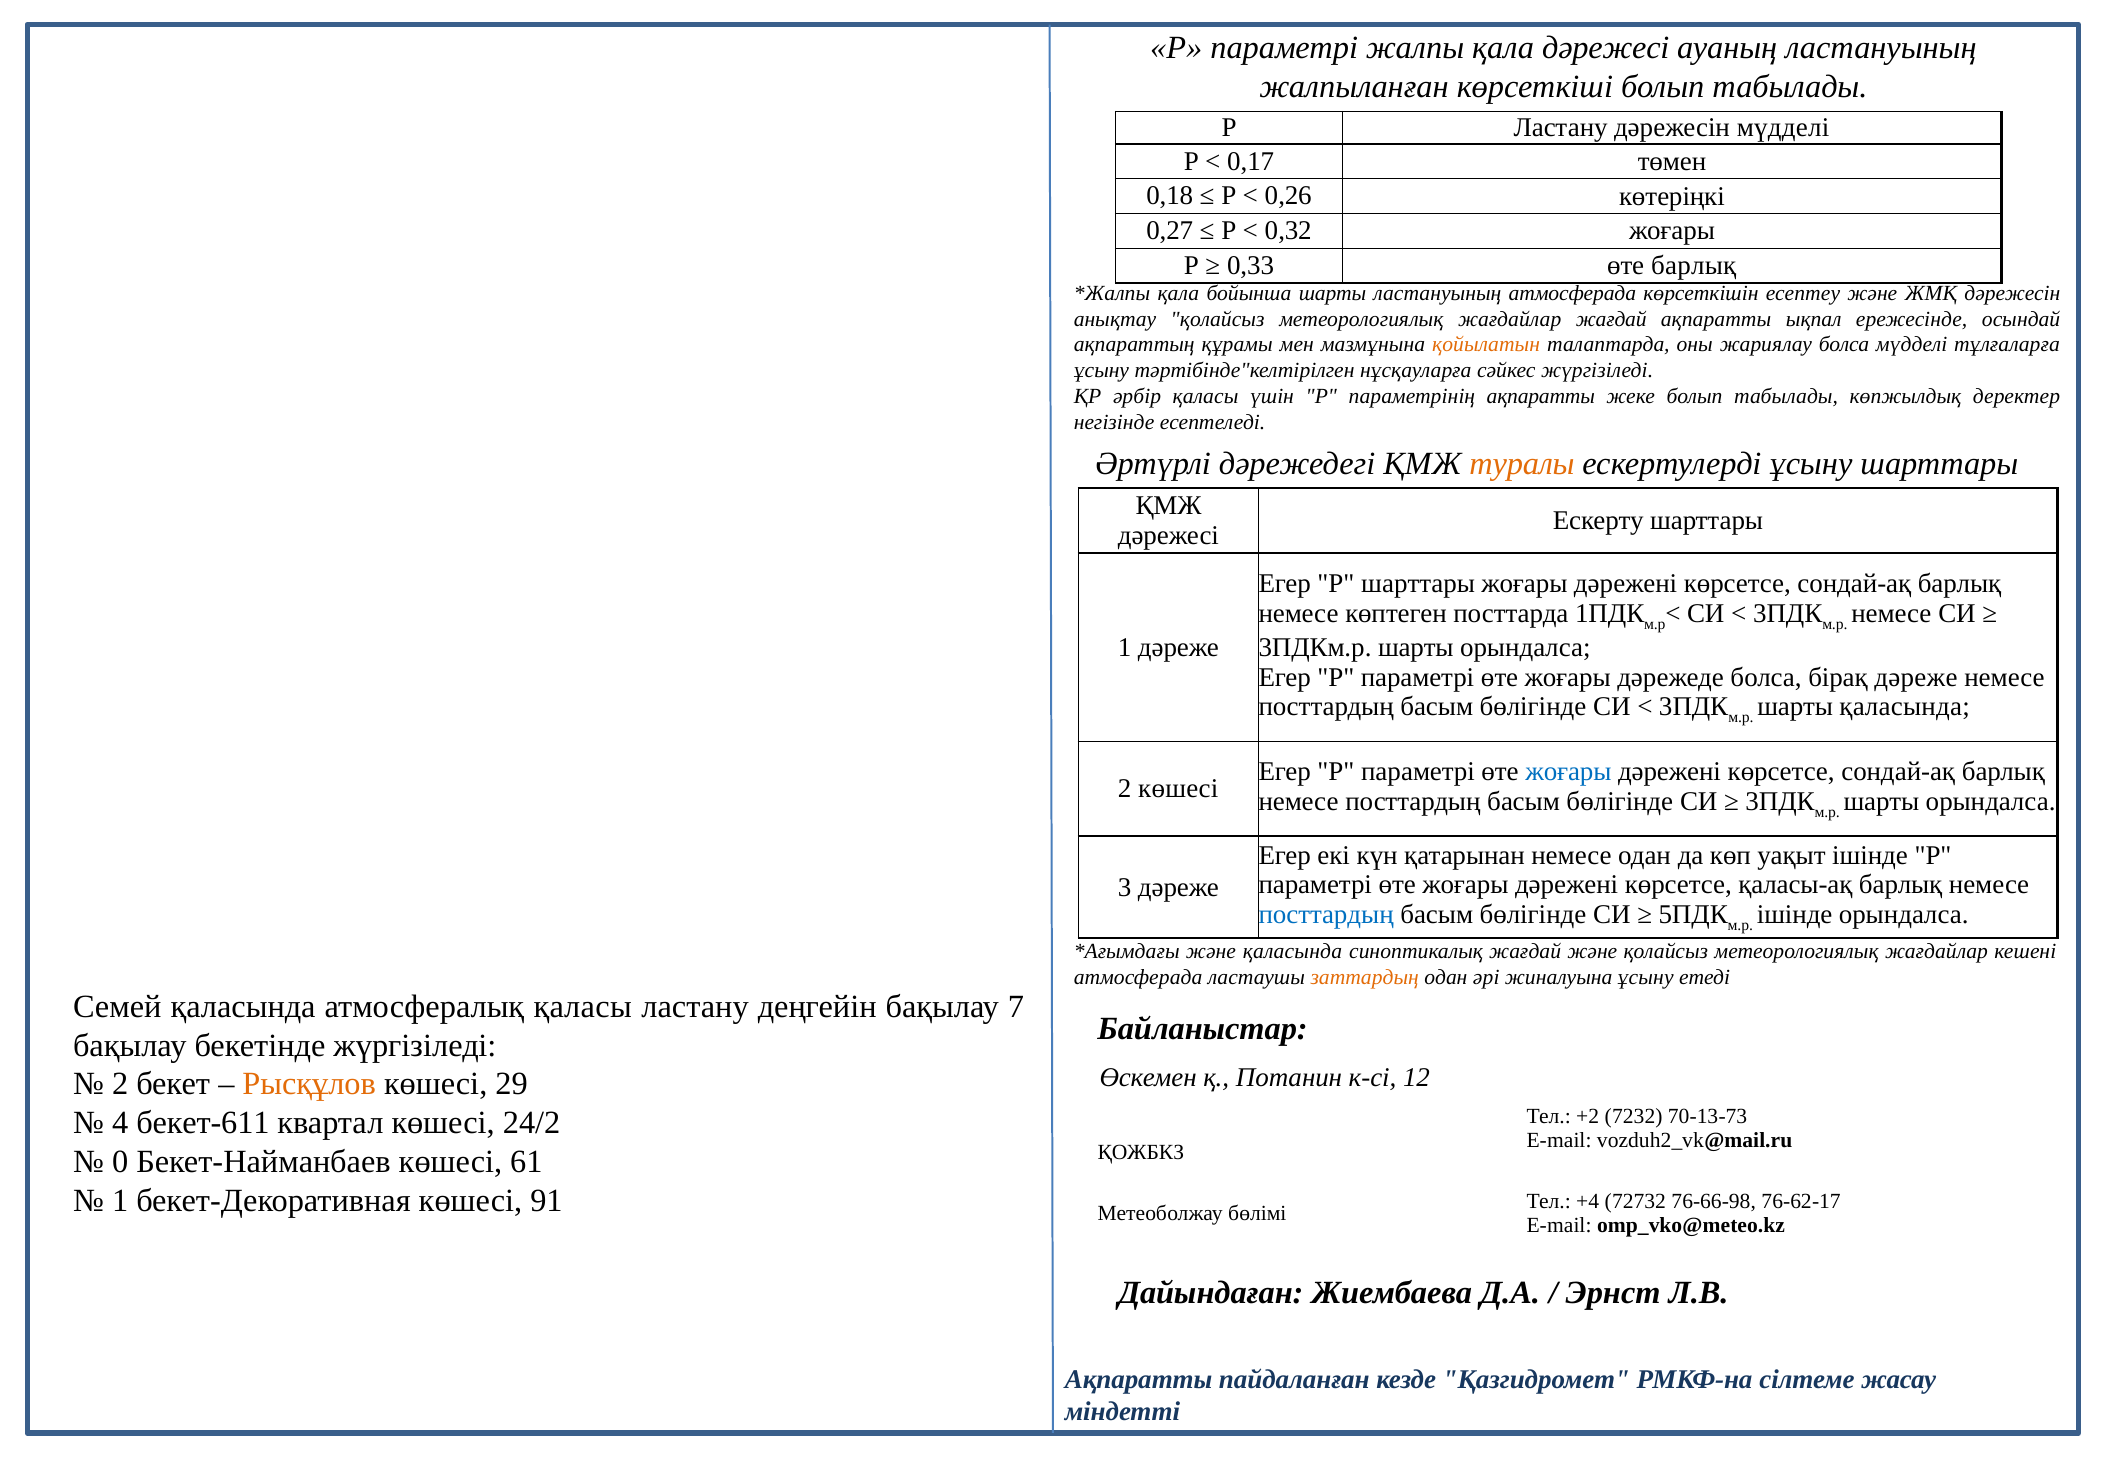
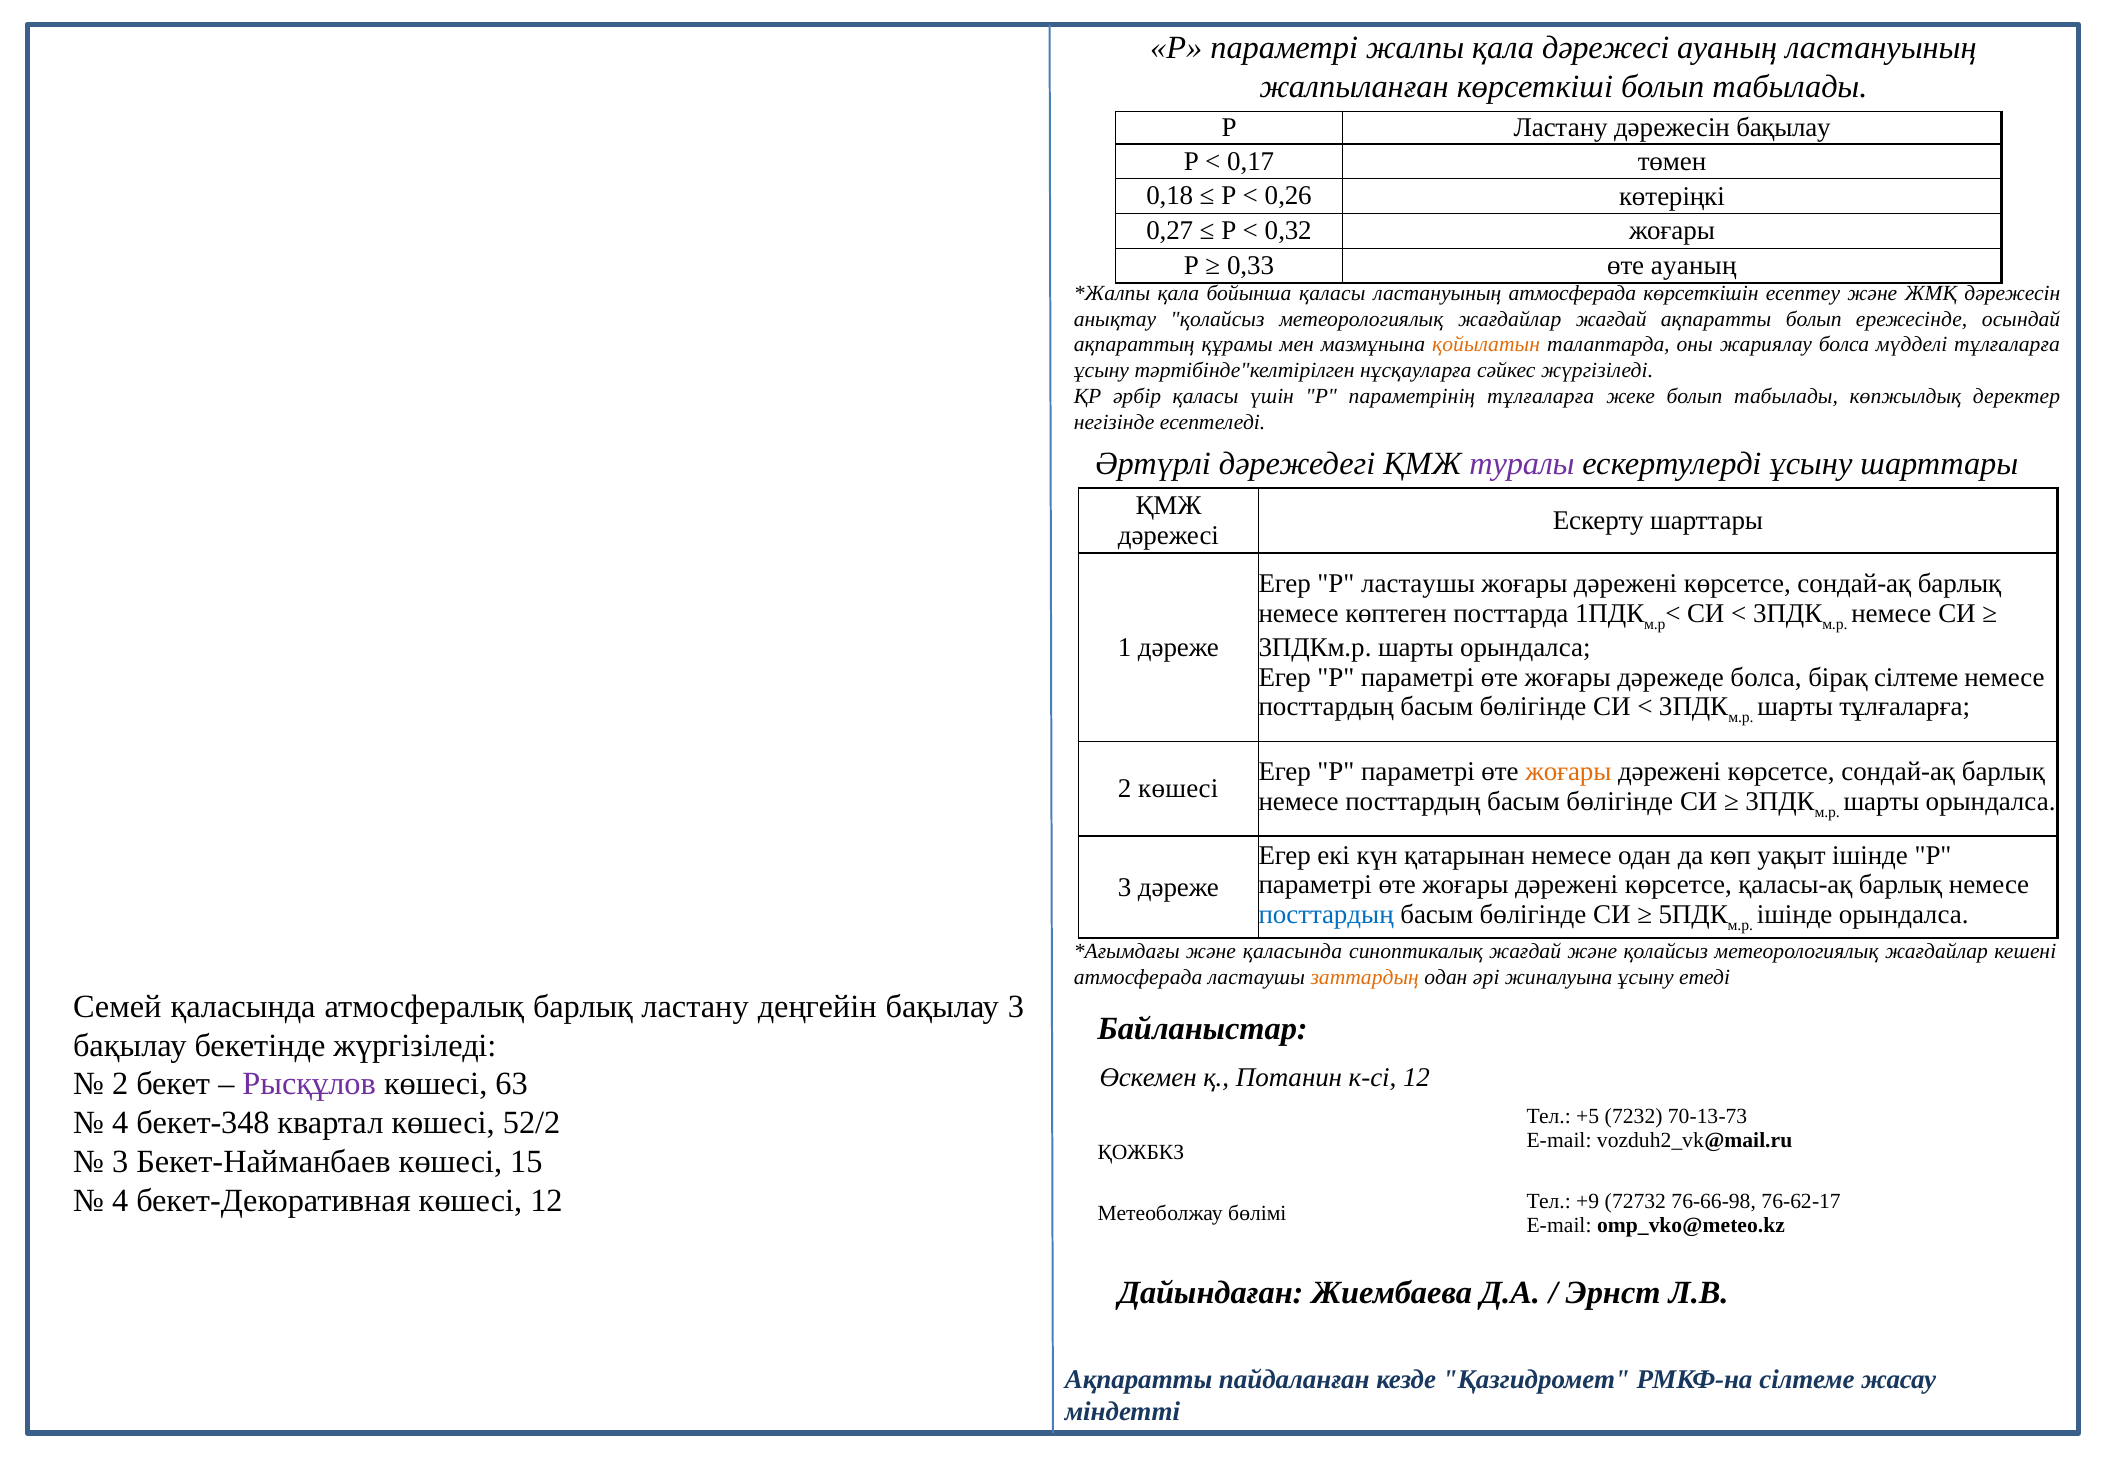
дәрежесін мүдделі: мүдделі -> бақылау
өте барлық: барлық -> ауаның
бойынша шарты: шарты -> қаласы
ақпаратты ықпал: ықпал -> болып
параметрінің ақпаратты: ақпаратты -> тұлғаларға
туралы colour: orange -> purple
Р шарттары: шарттары -> ластаушы
бірақ дәреже: дәреже -> сілтеме
шарты қаласында: қаласында -> тұлғаларға
жоғары at (1568, 772) colour: blue -> orange
атмосфералық қаласы: қаласы -> барлық
бақылау 7: 7 -> 3
Рысқұлов colour: orange -> purple
29: 29 -> 63
+2: +2 -> +5
бекет-611: бекет-611 -> бекет-348
24/2: 24/2 -> 52/2
0 at (120, 1162): 0 -> 3
61: 61 -> 15
1 at (120, 1201): 1 -> 4
көшесі 91: 91 -> 12
+4: +4 -> +9
